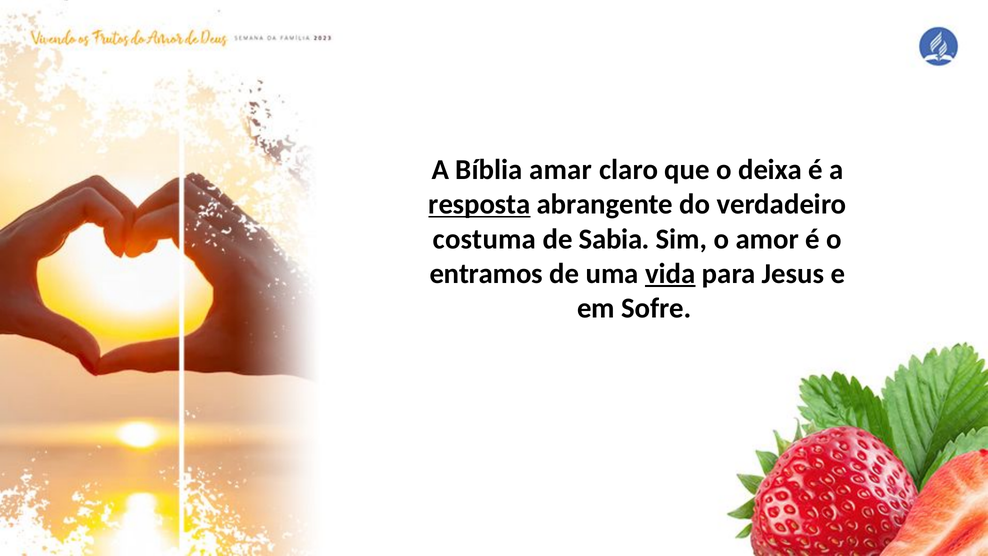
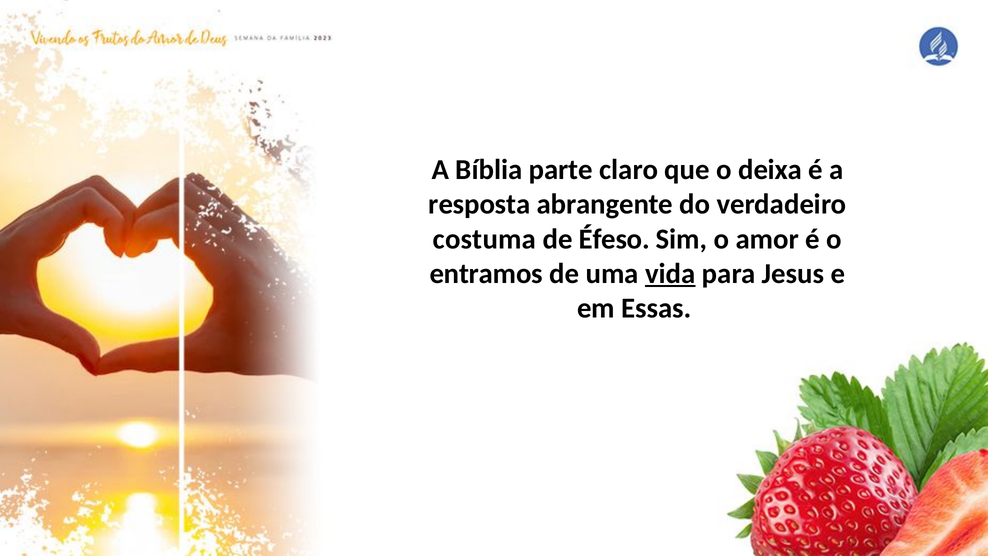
amar: amar -> parte
resposta underline: present -> none
Sabia: Sabia -> Éfeso
Sofre: Sofre -> Essas
